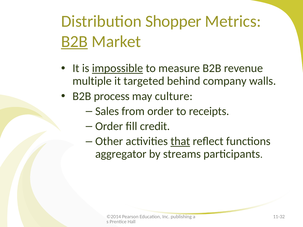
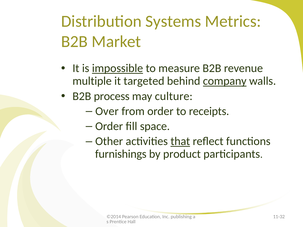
Shopper: Shopper -> Systems
B2B at (74, 42) underline: present -> none
company underline: none -> present
Sales: Sales -> Over
credit: credit -> space
aggregator: aggregator -> furnishings
streams: streams -> product
